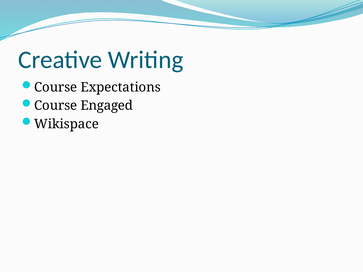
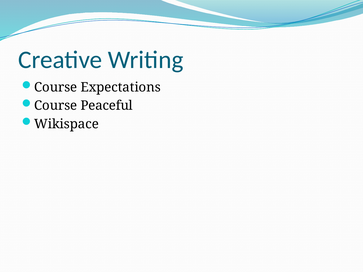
Engaged: Engaged -> Peaceful
